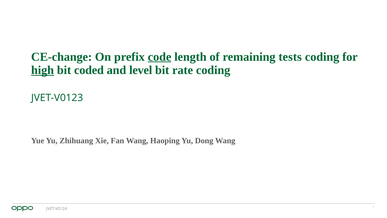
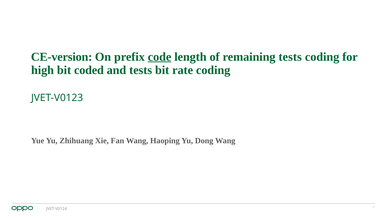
CE-change: CE-change -> CE-version
high underline: present -> none
and level: level -> tests
